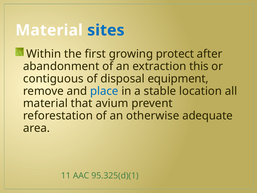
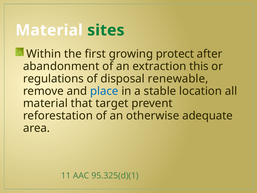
sites colour: blue -> green
contiguous: contiguous -> regulations
equipment: equipment -> renewable
avium: avium -> target
